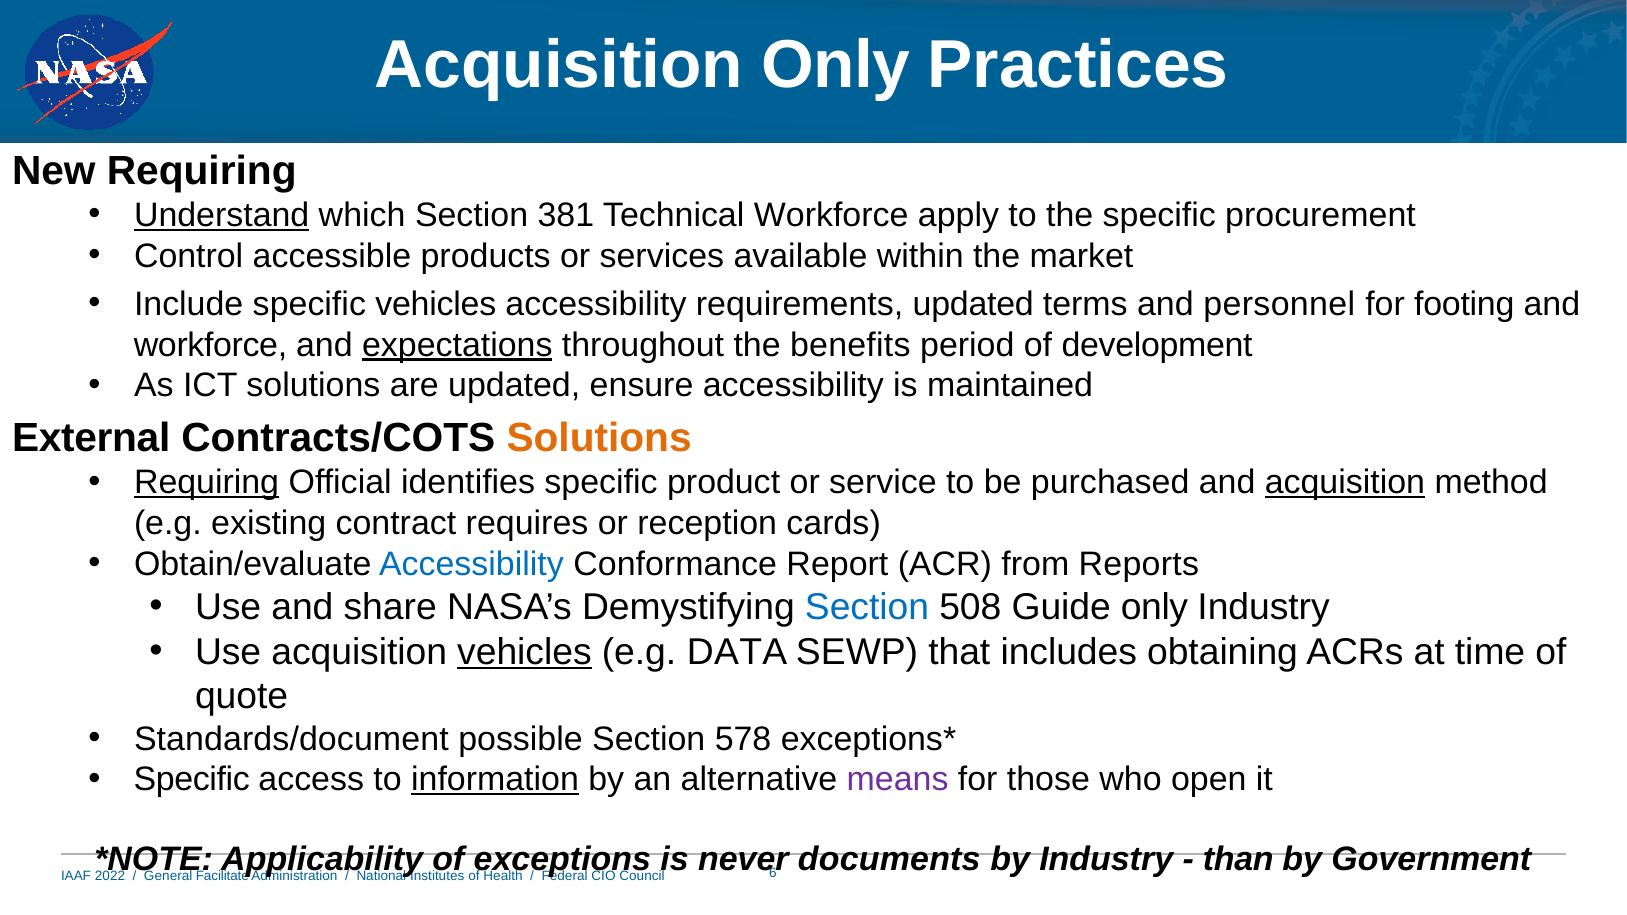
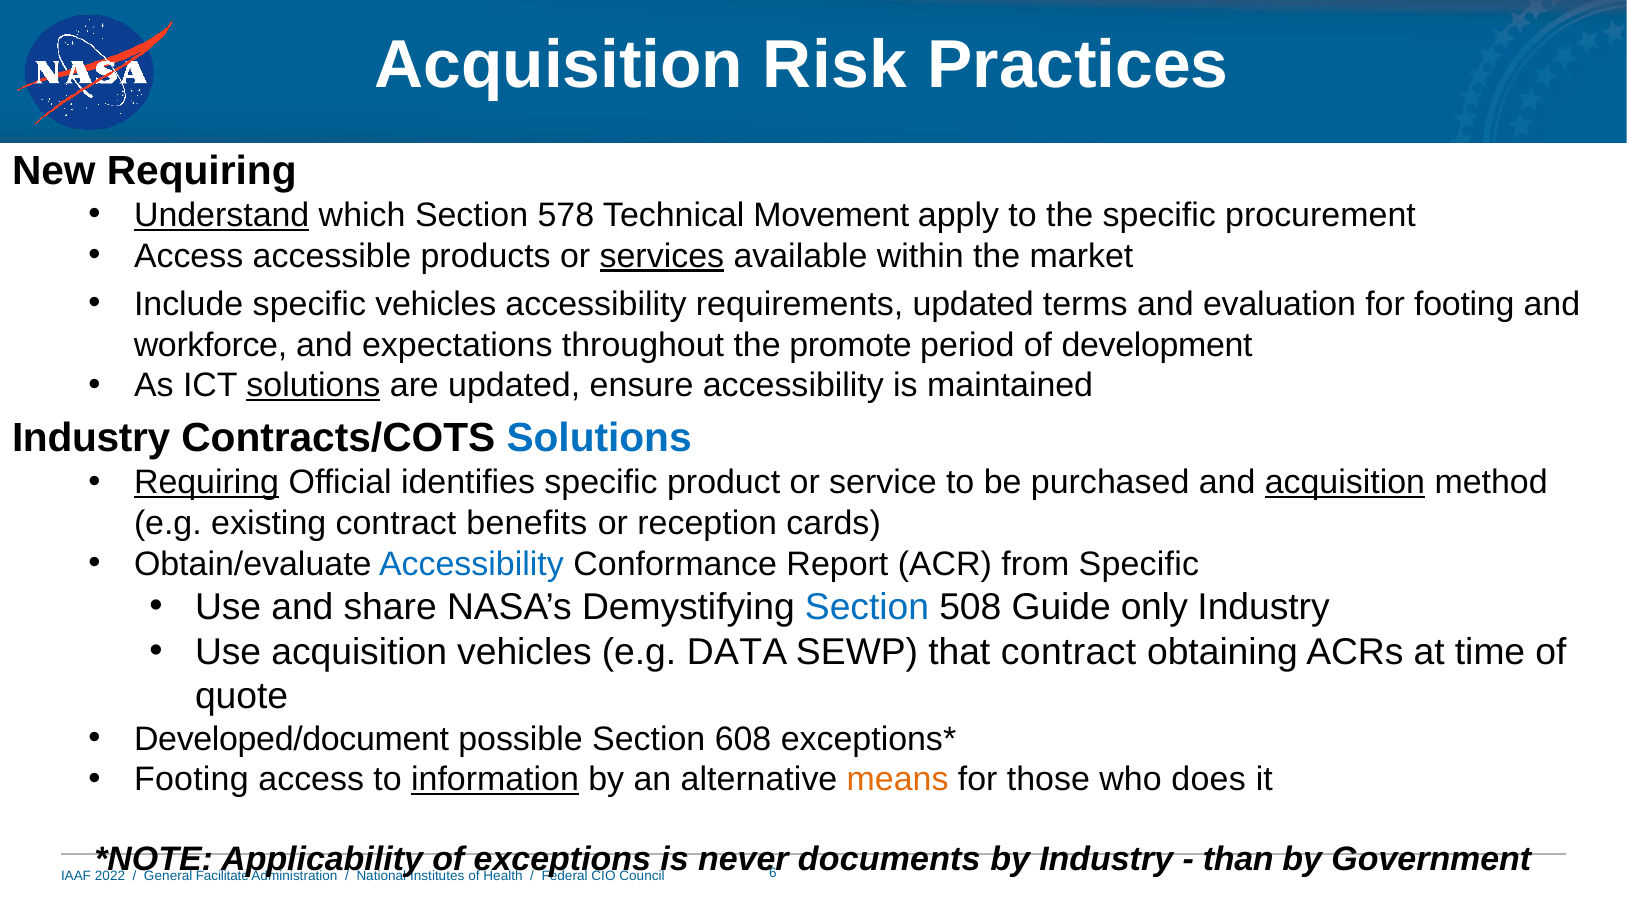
Acquisition Only: Only -> Risk
381: 381 -> 578
Technical Workforce: Workforce -> Movement
Control at (189, 256): Control -> Access
services underline: none -> present
personnel: personnel -> evaluation
expectations underline: present -> none
benefits: benefits -> promote
solutions at (313, 386) underline: none -> present
External at (91, 439): External -> Industry
Solutions at (599, 439) colour: orange -> blue
requires: requires -> benefits
from Reports: Reports -> Specific
vehicles at (524, 652) underline: present -> none
that includes: includes -> contract
Standards/document: Standards/document -> Developed/document
578: 578 -> 608
Specific at (192, 780): Specific -> Footing
means colour: purple -> orange
open: open -> does
